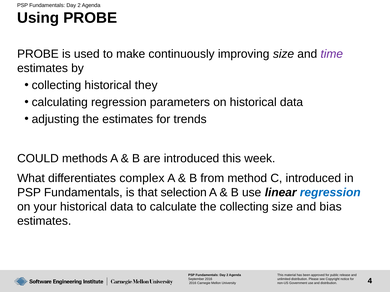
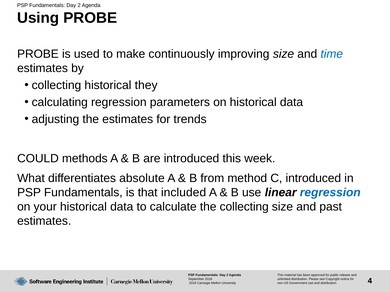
time colour: purple -> blue
complex: complex -> absolute
selection: selection -> included
bias: bias -> past
